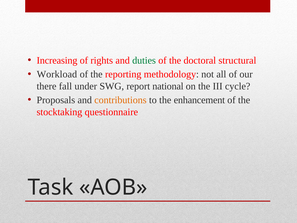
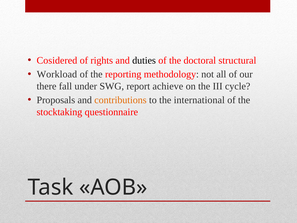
Increasing: Increasing -> Cosidered
duties colour: green -> black
national: national -> achieve
enhancement: enhancement -> international
